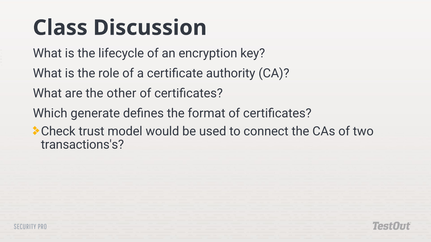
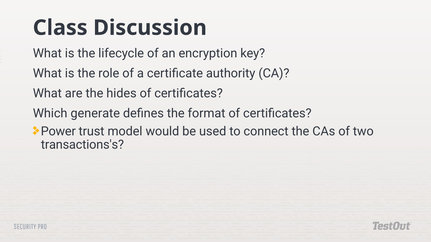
other: other -> hides
Check: Check -> Power
